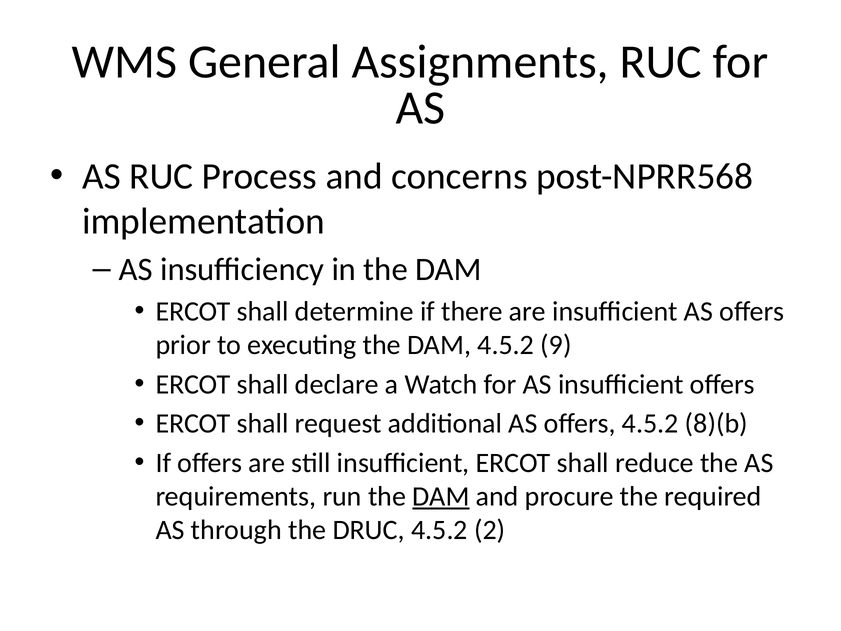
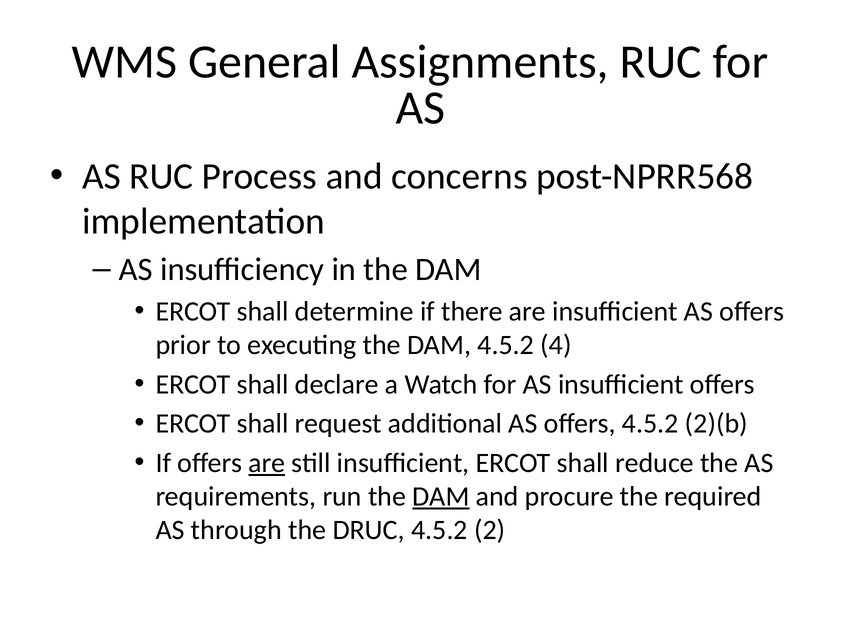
9: 9 -> 4
8)(b: 8)(b -> 2)(b
are at (267, 463) underline: none -> present
